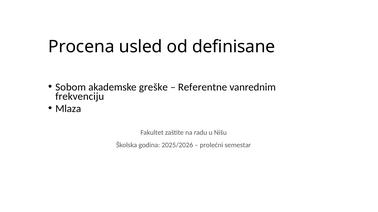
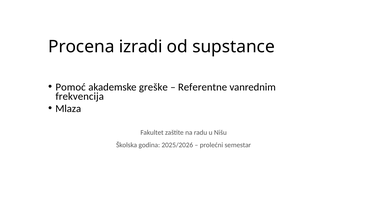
usled: usled -> izradi
definisane: definisane -> supstance
Sobom: Sobom -> Pomoć
frekvenciju: frekvenciju -> frekvencija
